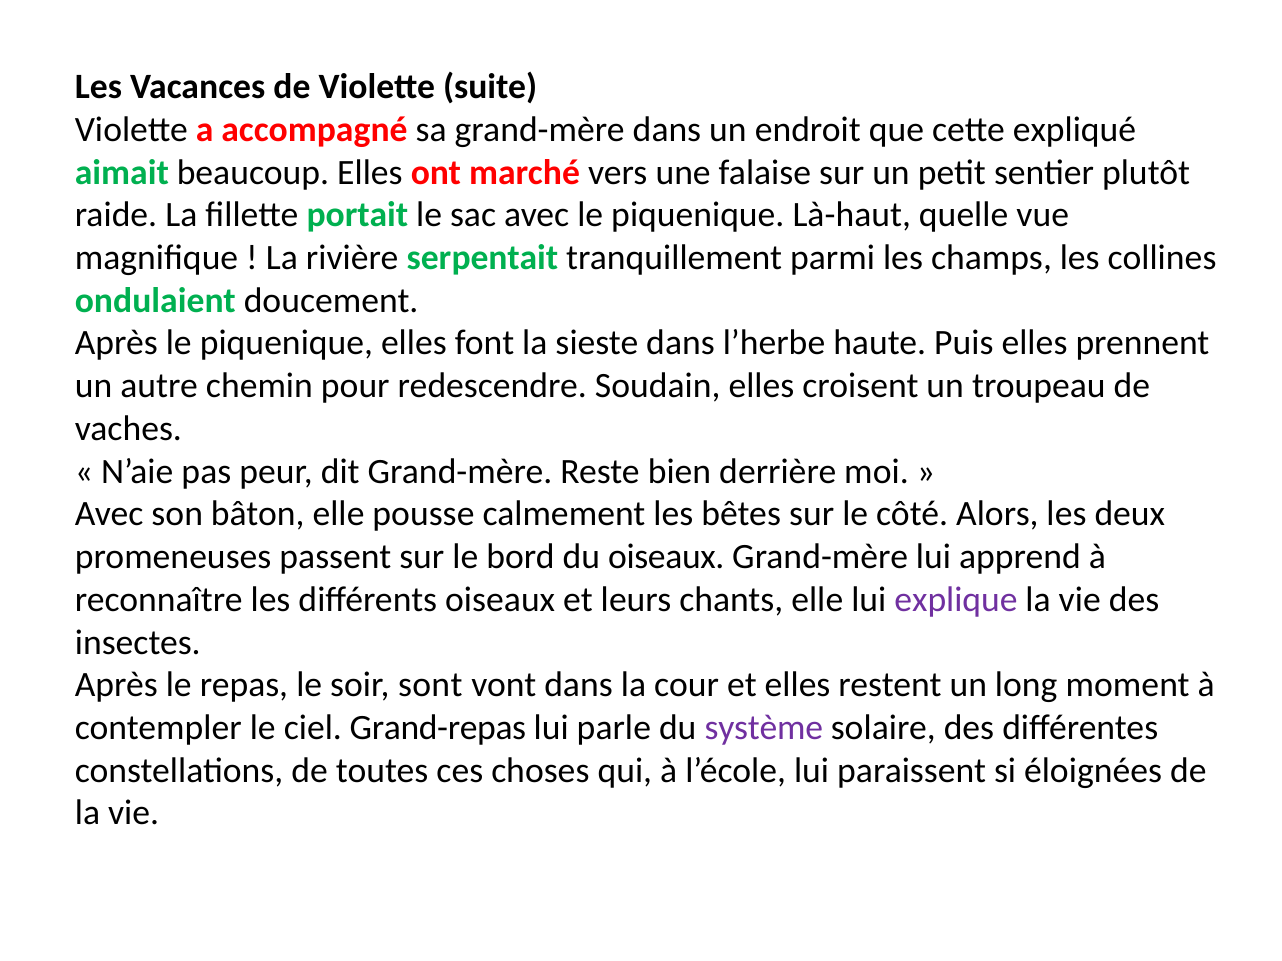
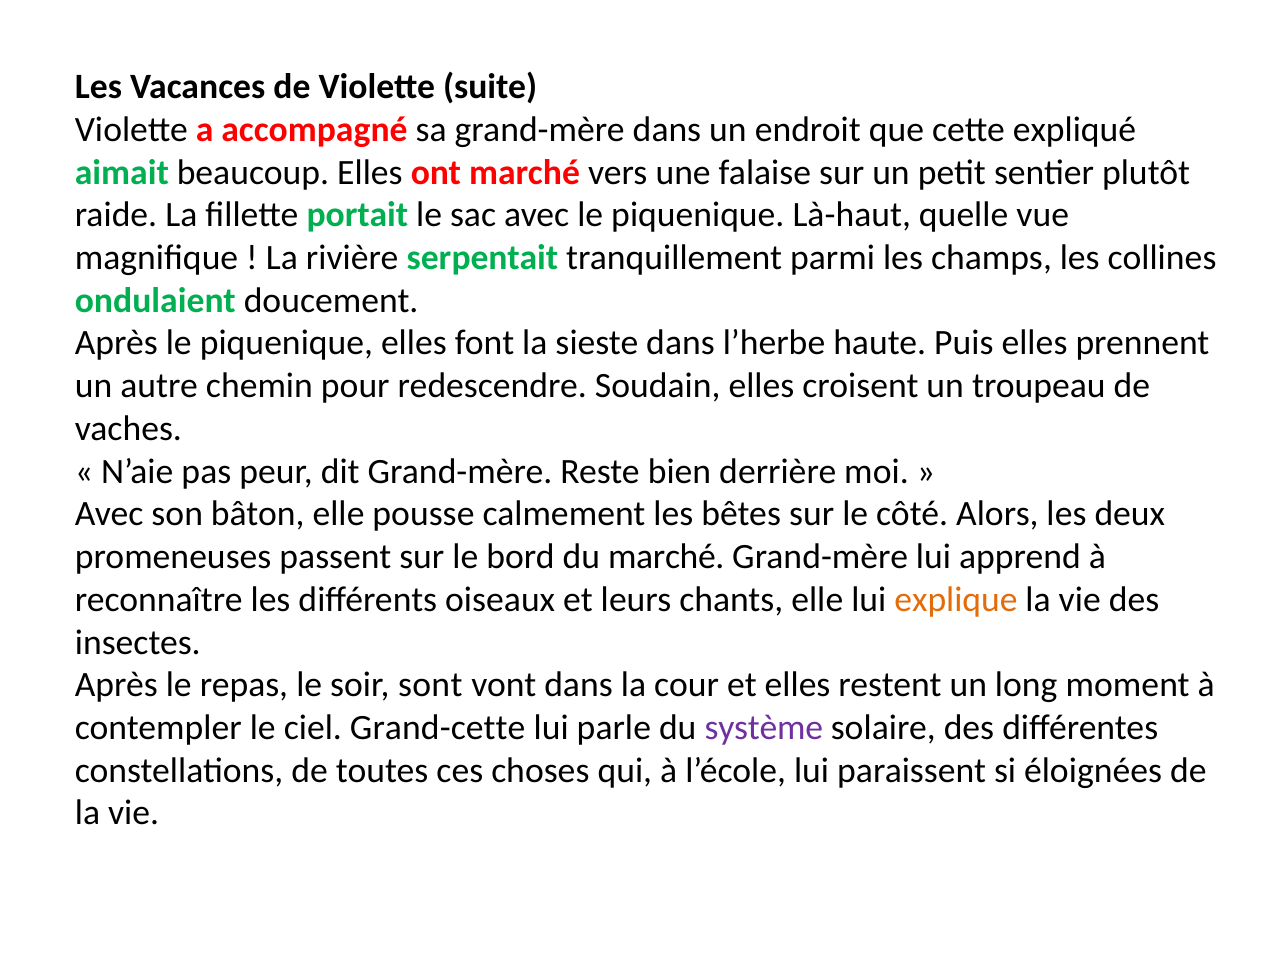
du oiseaux: oiseaux -> marché
explique colour: purple -> orange
Grand-repas: Grand-repas -> Grand-cette
